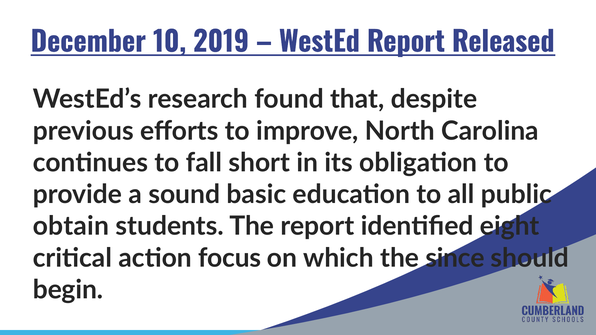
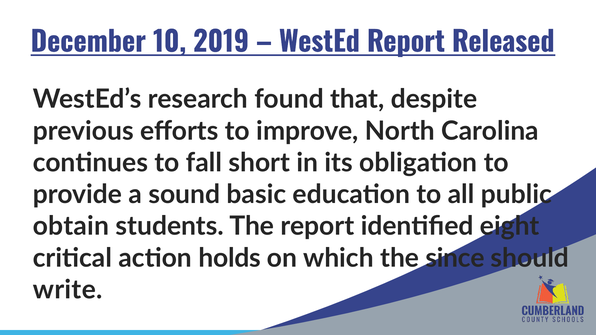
focus: focus -> holds
begin: begin -> write
